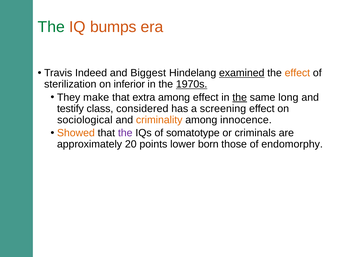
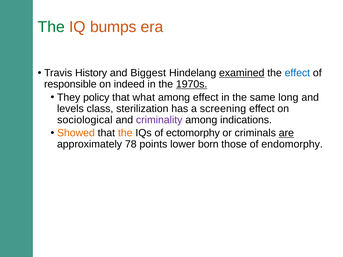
Indeed: Indeed -> History
effect at (297, 73) colour: orange -> blue
sterilization: sterilization -> responsible
inferior: inferior -> indeed
make: make -> policy
extra: extra -> what
the at (240, 97) underline: present -> none
testify: testify -> levels
considered: considered -> sterilization
criminality colour: orange -> purple
innocence: innocence -> indications
the at (125, 133) colour: purple -> orange
somatotype: somatotype -> ectomorphy
are underline: none -> present
20: 20 -> 78
